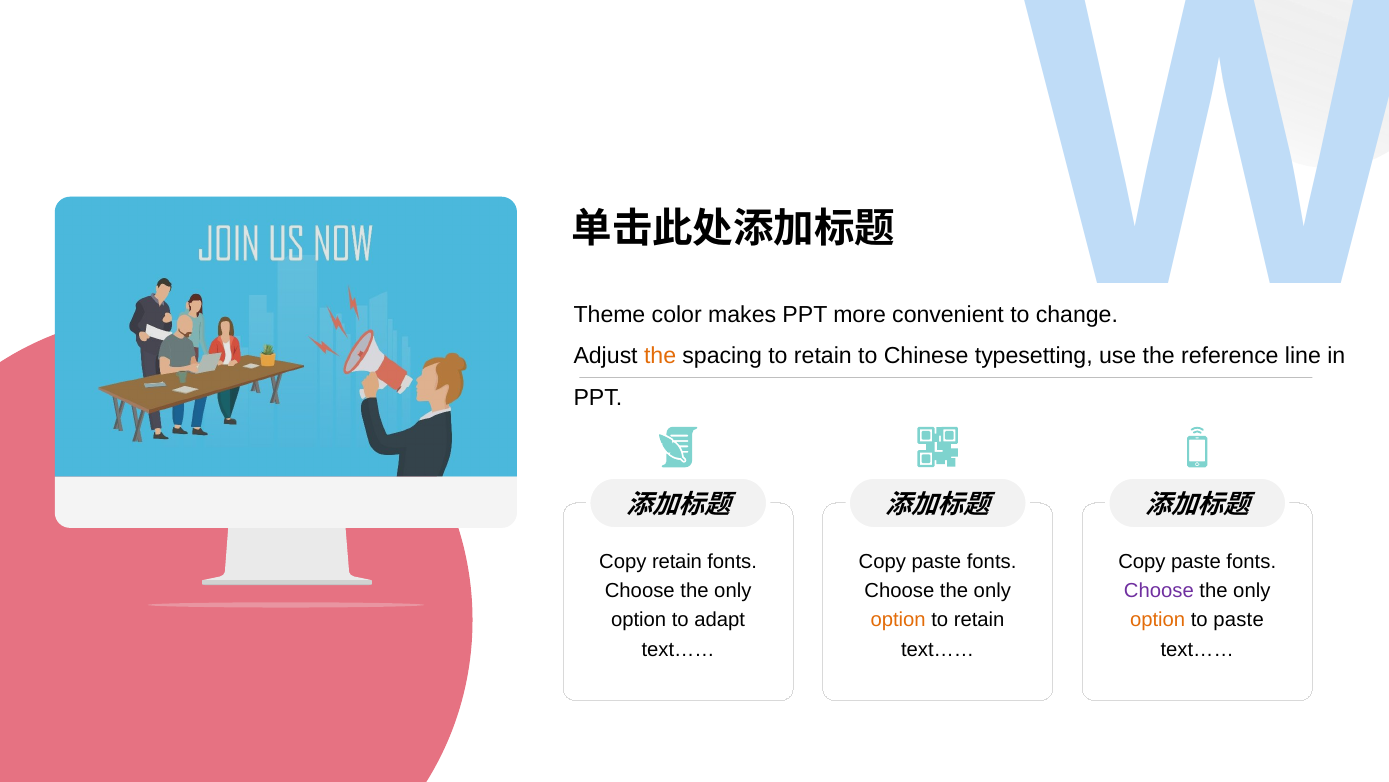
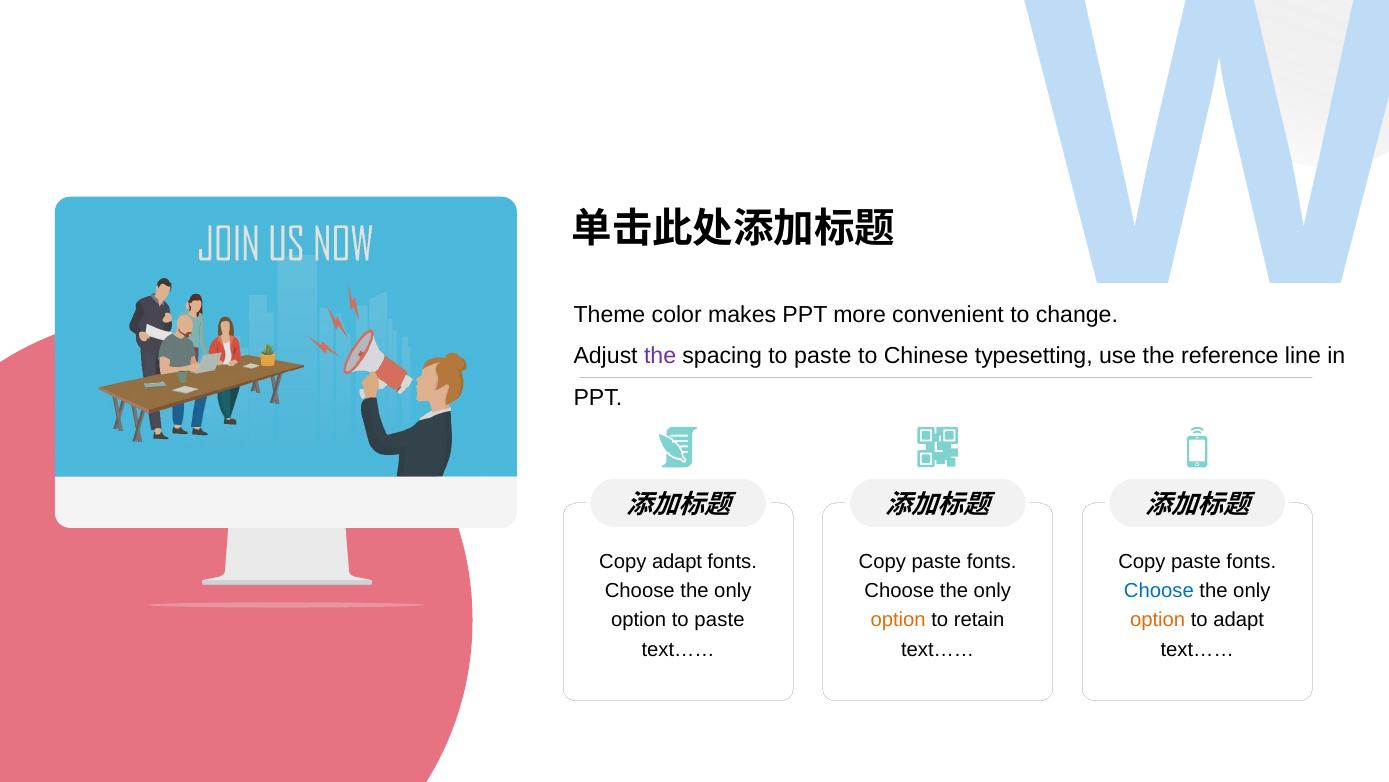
the at (660, 356) colour: orange -> purple
spacing to retain: retain -> paste
Copy retain: retain -> adapt
Choose at (1159, 590) colour: purple -> blue
option to adapt: adapt -> paste
to paste: paste -> adapt
